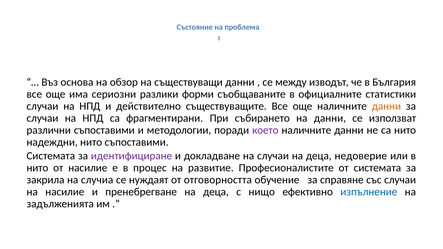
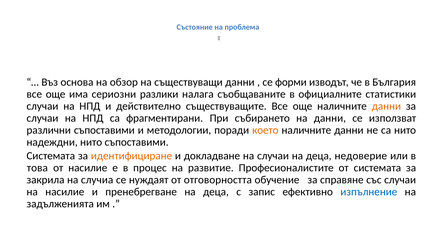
между: между -> форми
форми: форми -> налага
което colour: purple -> orange
идентифициране colour: purple -> orange
нито at (37, 168): нито -> това
нищо: нищо -> запис
